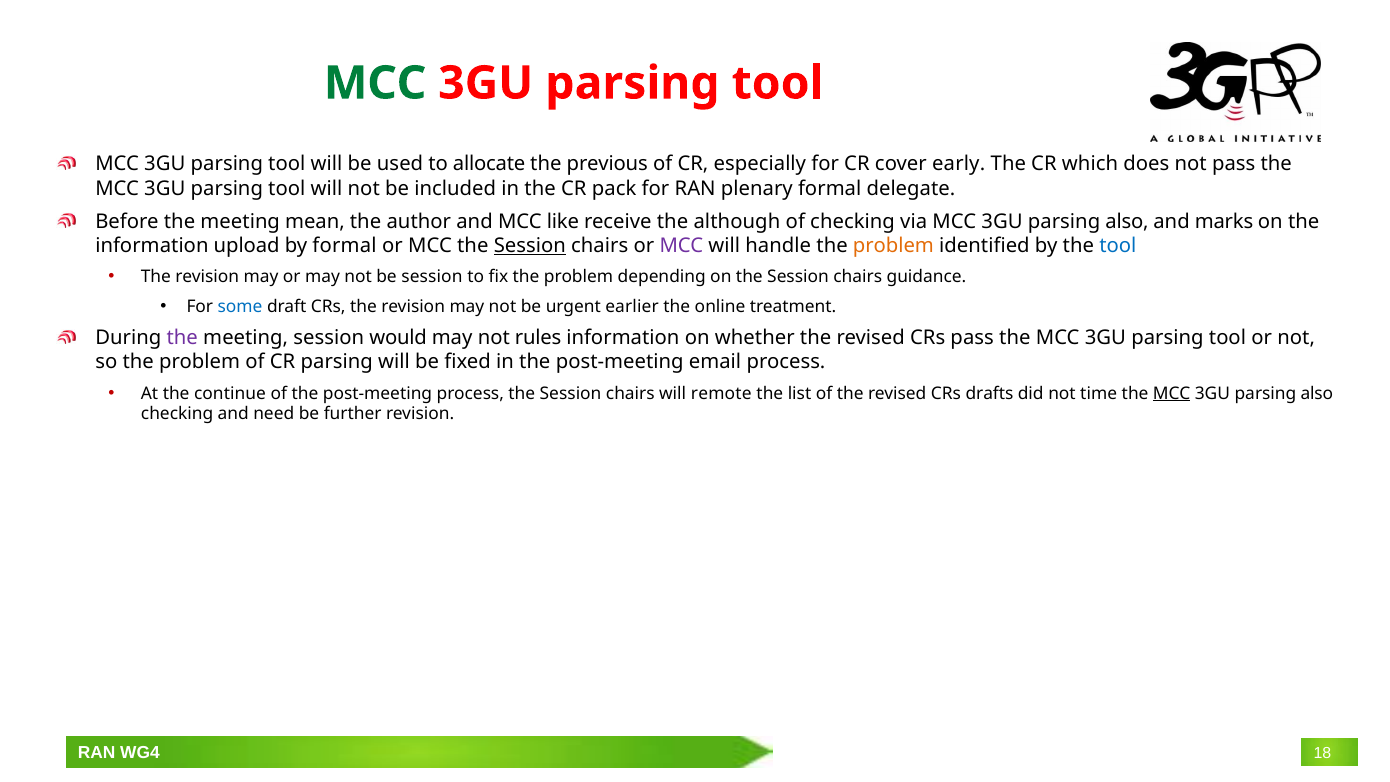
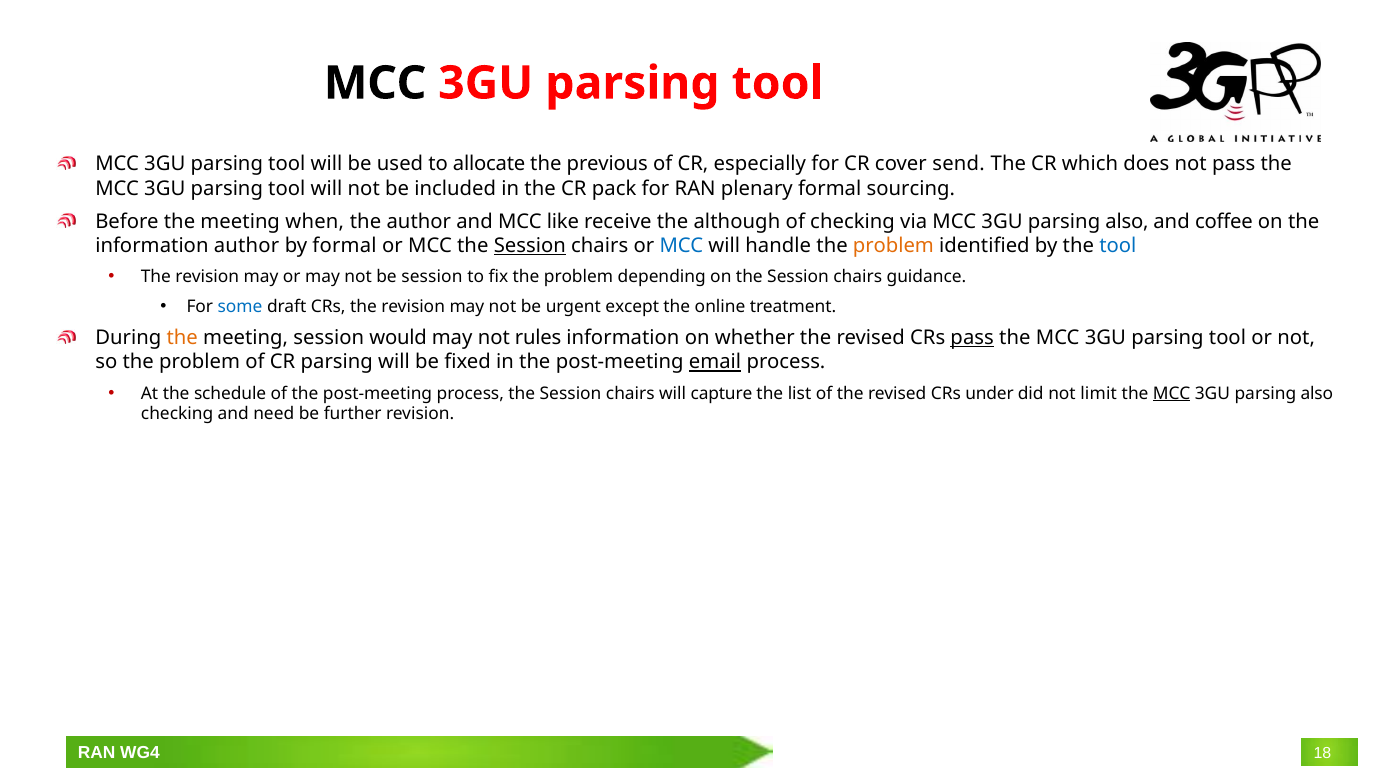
MCC at (375, 83) colour: green -> black
early: early -> send
delegate: delegate -> sourcing
mean: mean -> when
marks: marks -> coffee
information upload: upload -> author
MCC at (681, 246) colour: purple -> blue
earlier: earlier -> except
the at (182, 338) colour: purple -> orange
pass at (972, 338) underline: none -> present
email underline: none -> present
continue: continue -> schedule
remote: remote -> capture
drafts: drafts -> under
time: time -> limit
